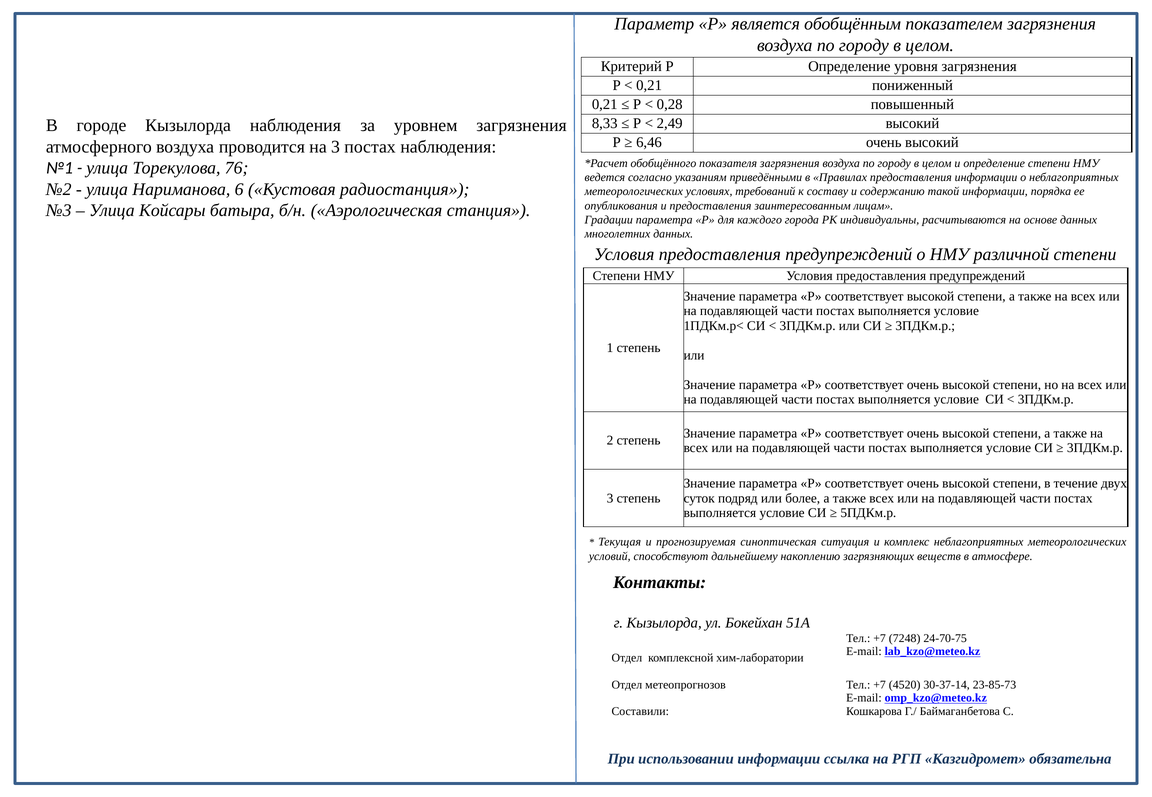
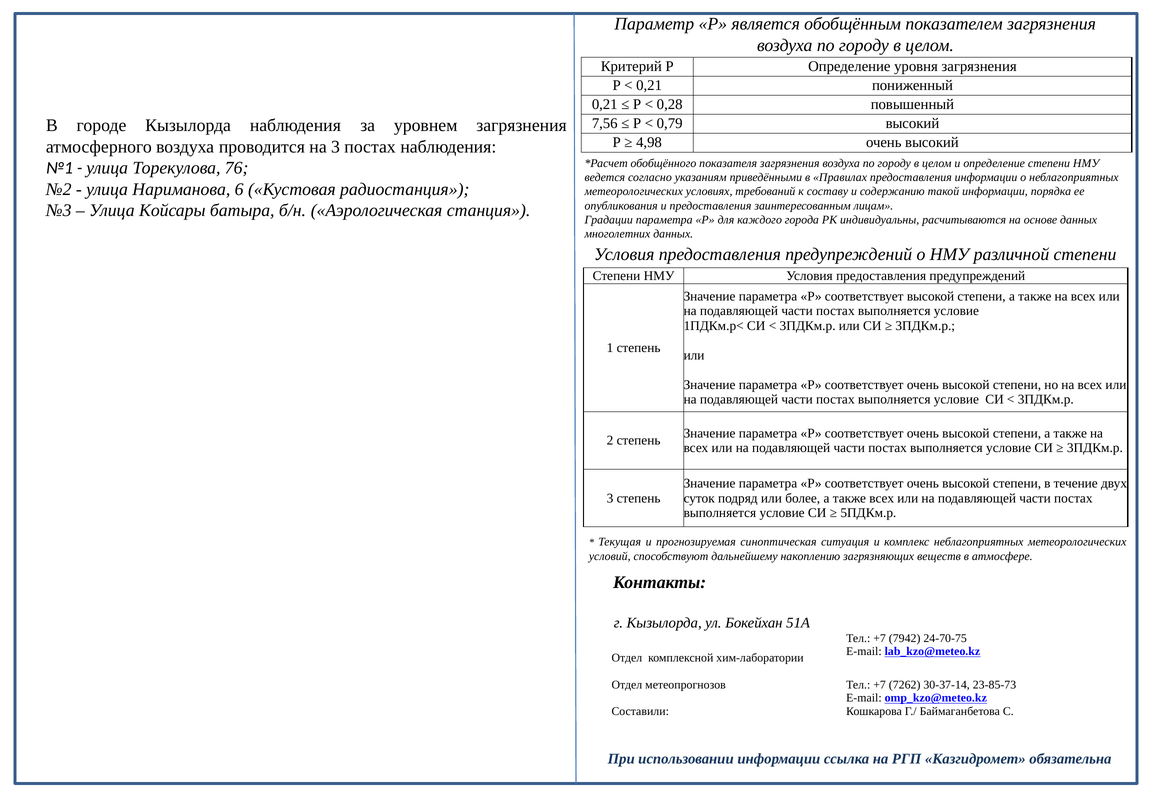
8,33: 8,33 -> 7,56
2,49: 2,49 -> 0,79
6,46: 6,46 -> 4,98
7248: 7248 -> 7942
4520: 4520 -> 7262
